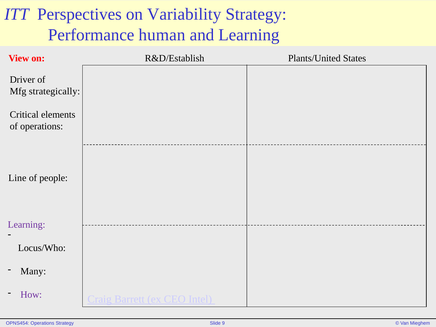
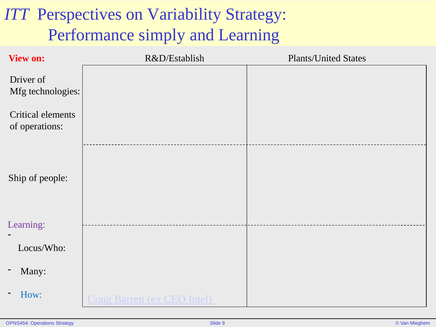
human: human -> simply
strategically: strategically -> technologies
Line: Line -> Ship
How colour: purple -> blue
